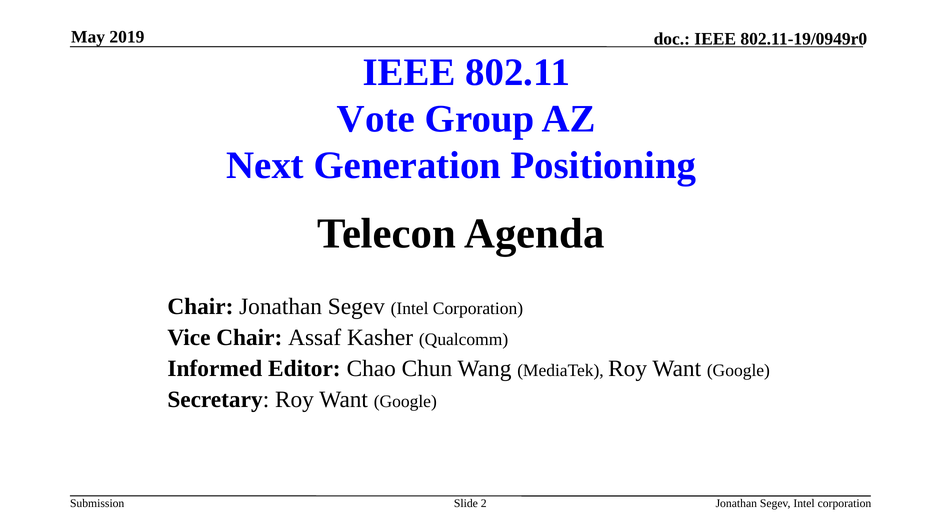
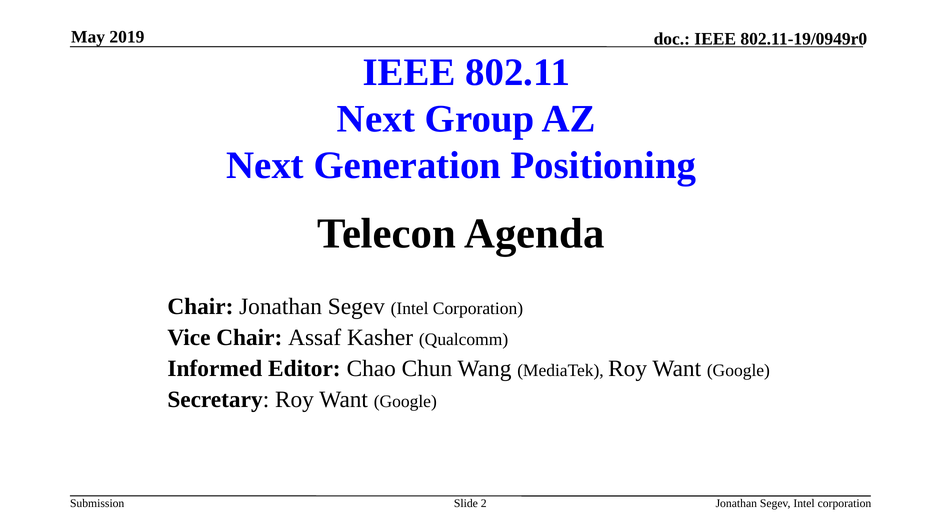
Vote at (376, 119): Vote -> Next
